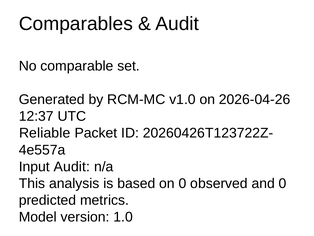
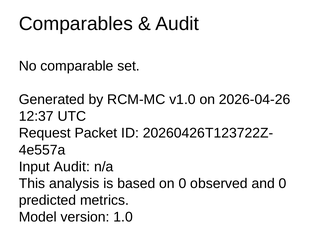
Reliable: Reliable -> Request
